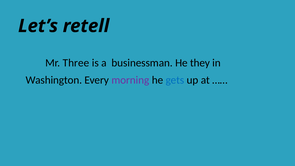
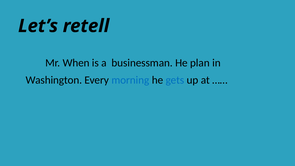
Three: Three -> When
they: they -> plan
morning colour: purple -> blue
